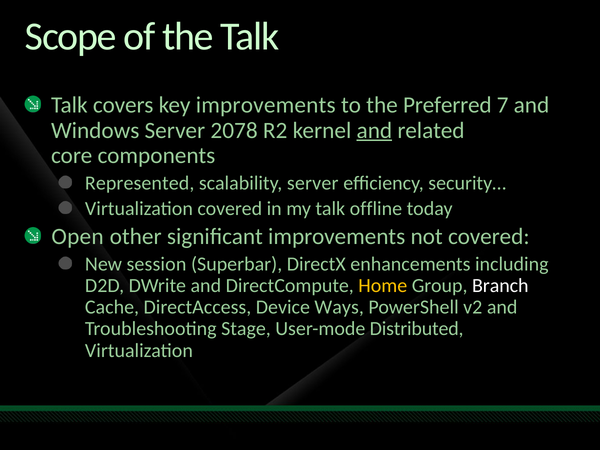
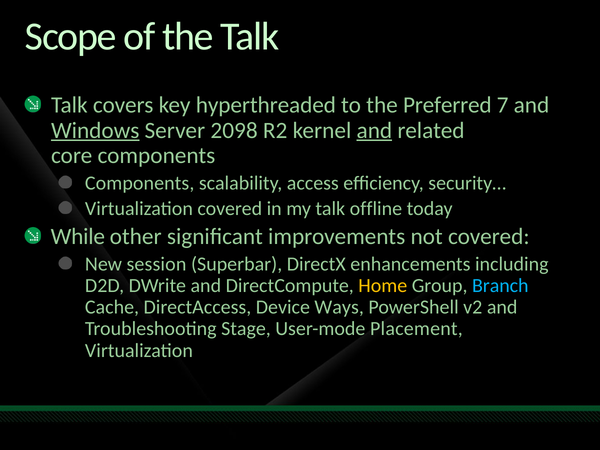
key improvements: improvements -> hyperthreaded
Windows underline: none -> present
2078: 2078 -> 2098
Represented at (140, 183): Represented -> Components
scalability server: server -> access
Open: Open -> While
Branch colour: white -> light blue
Distributed: Distributed -> Placement
